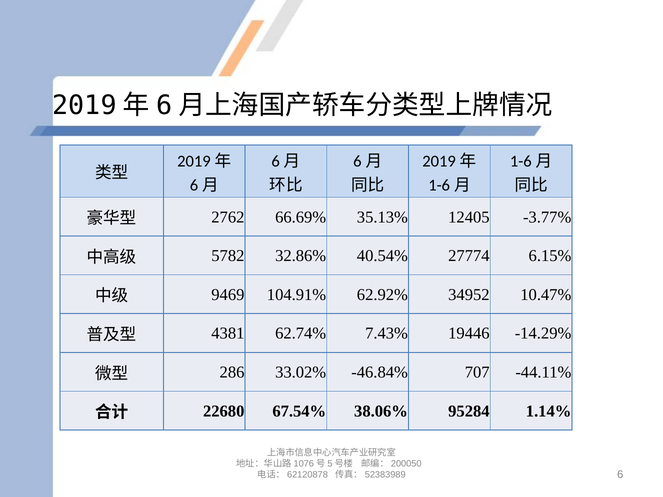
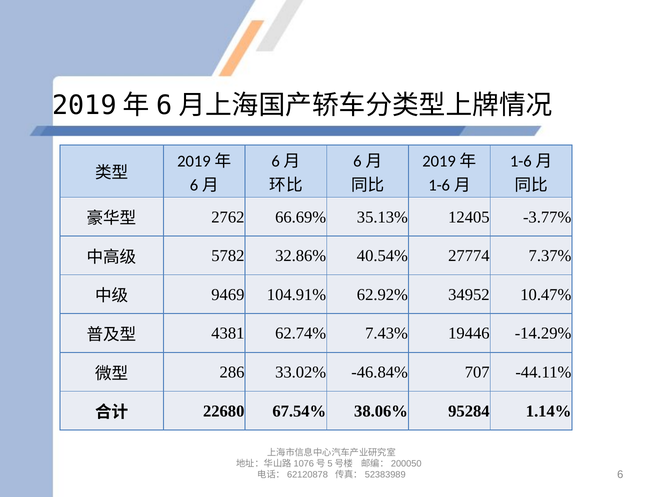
6.15%: 6.15% -> 7.37%
